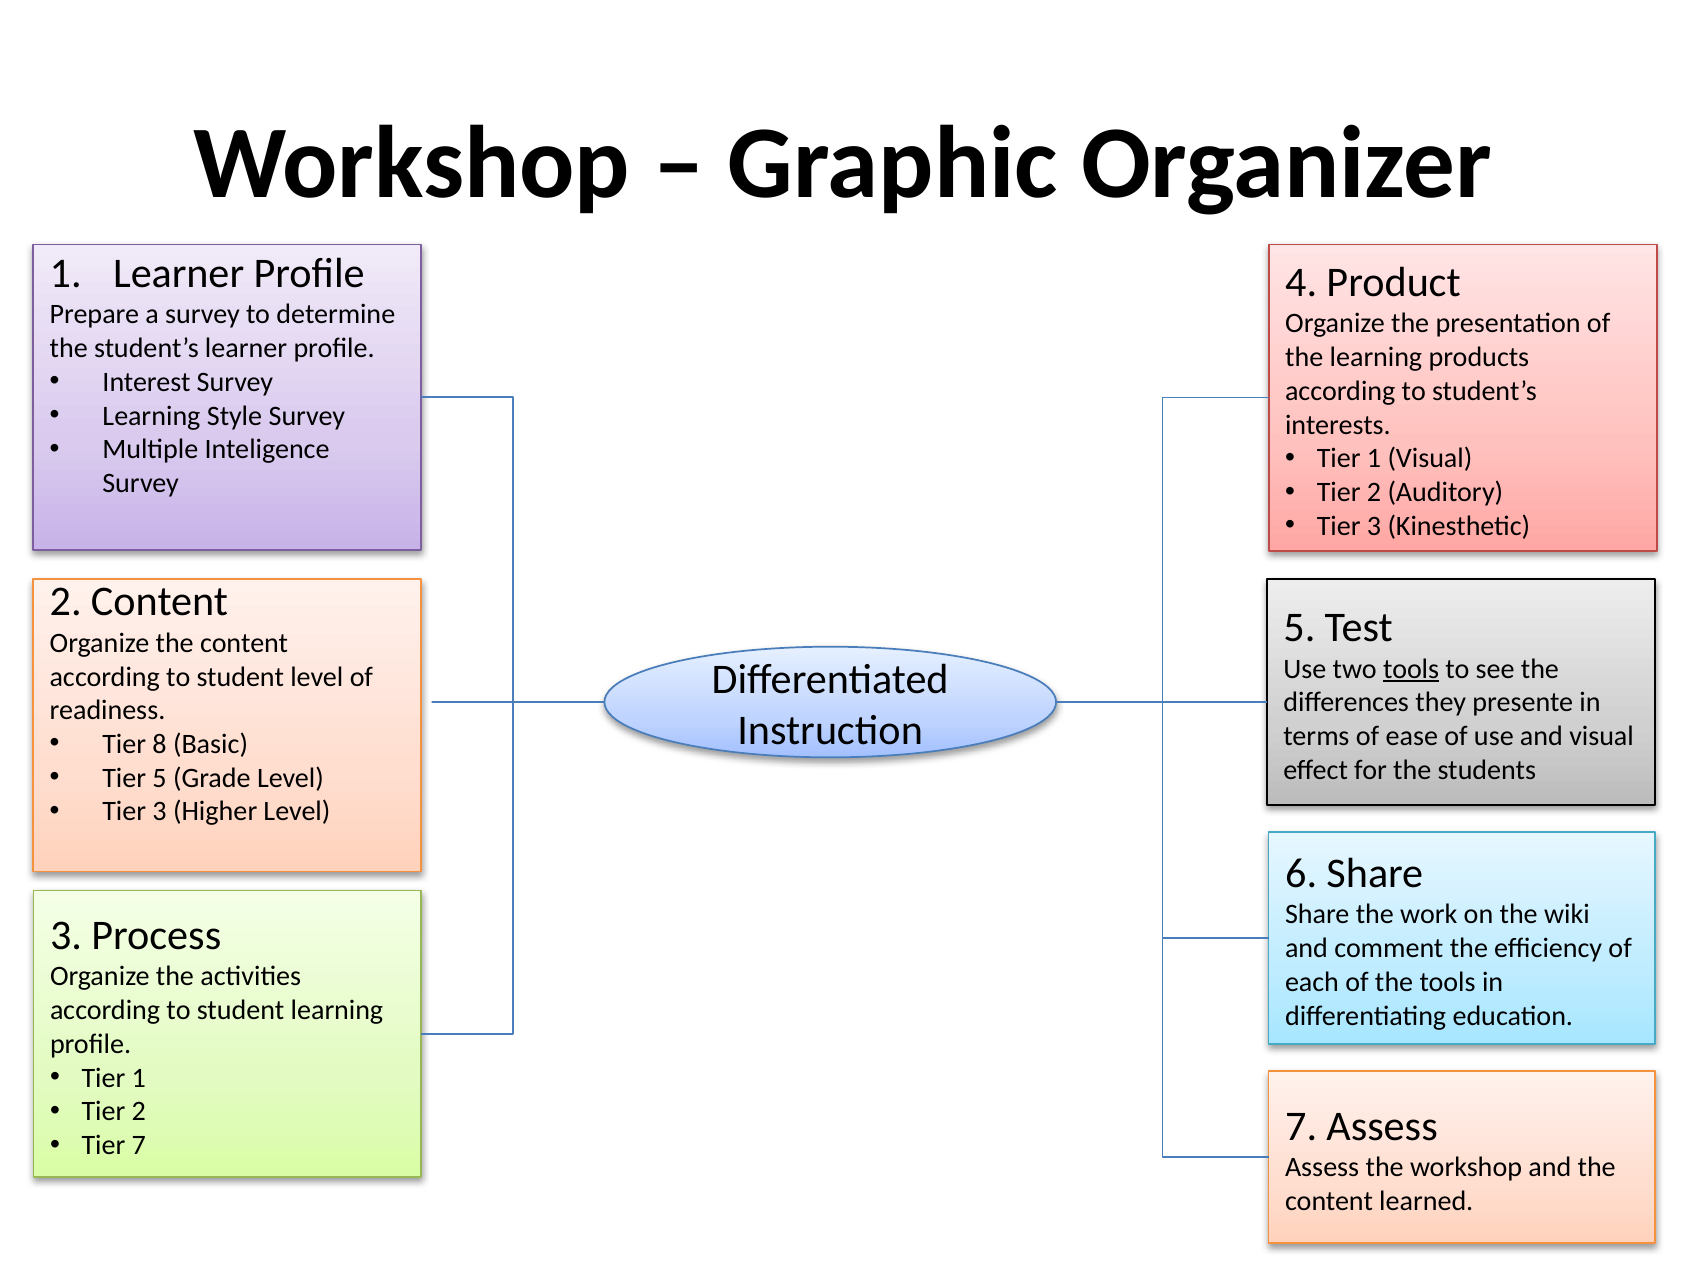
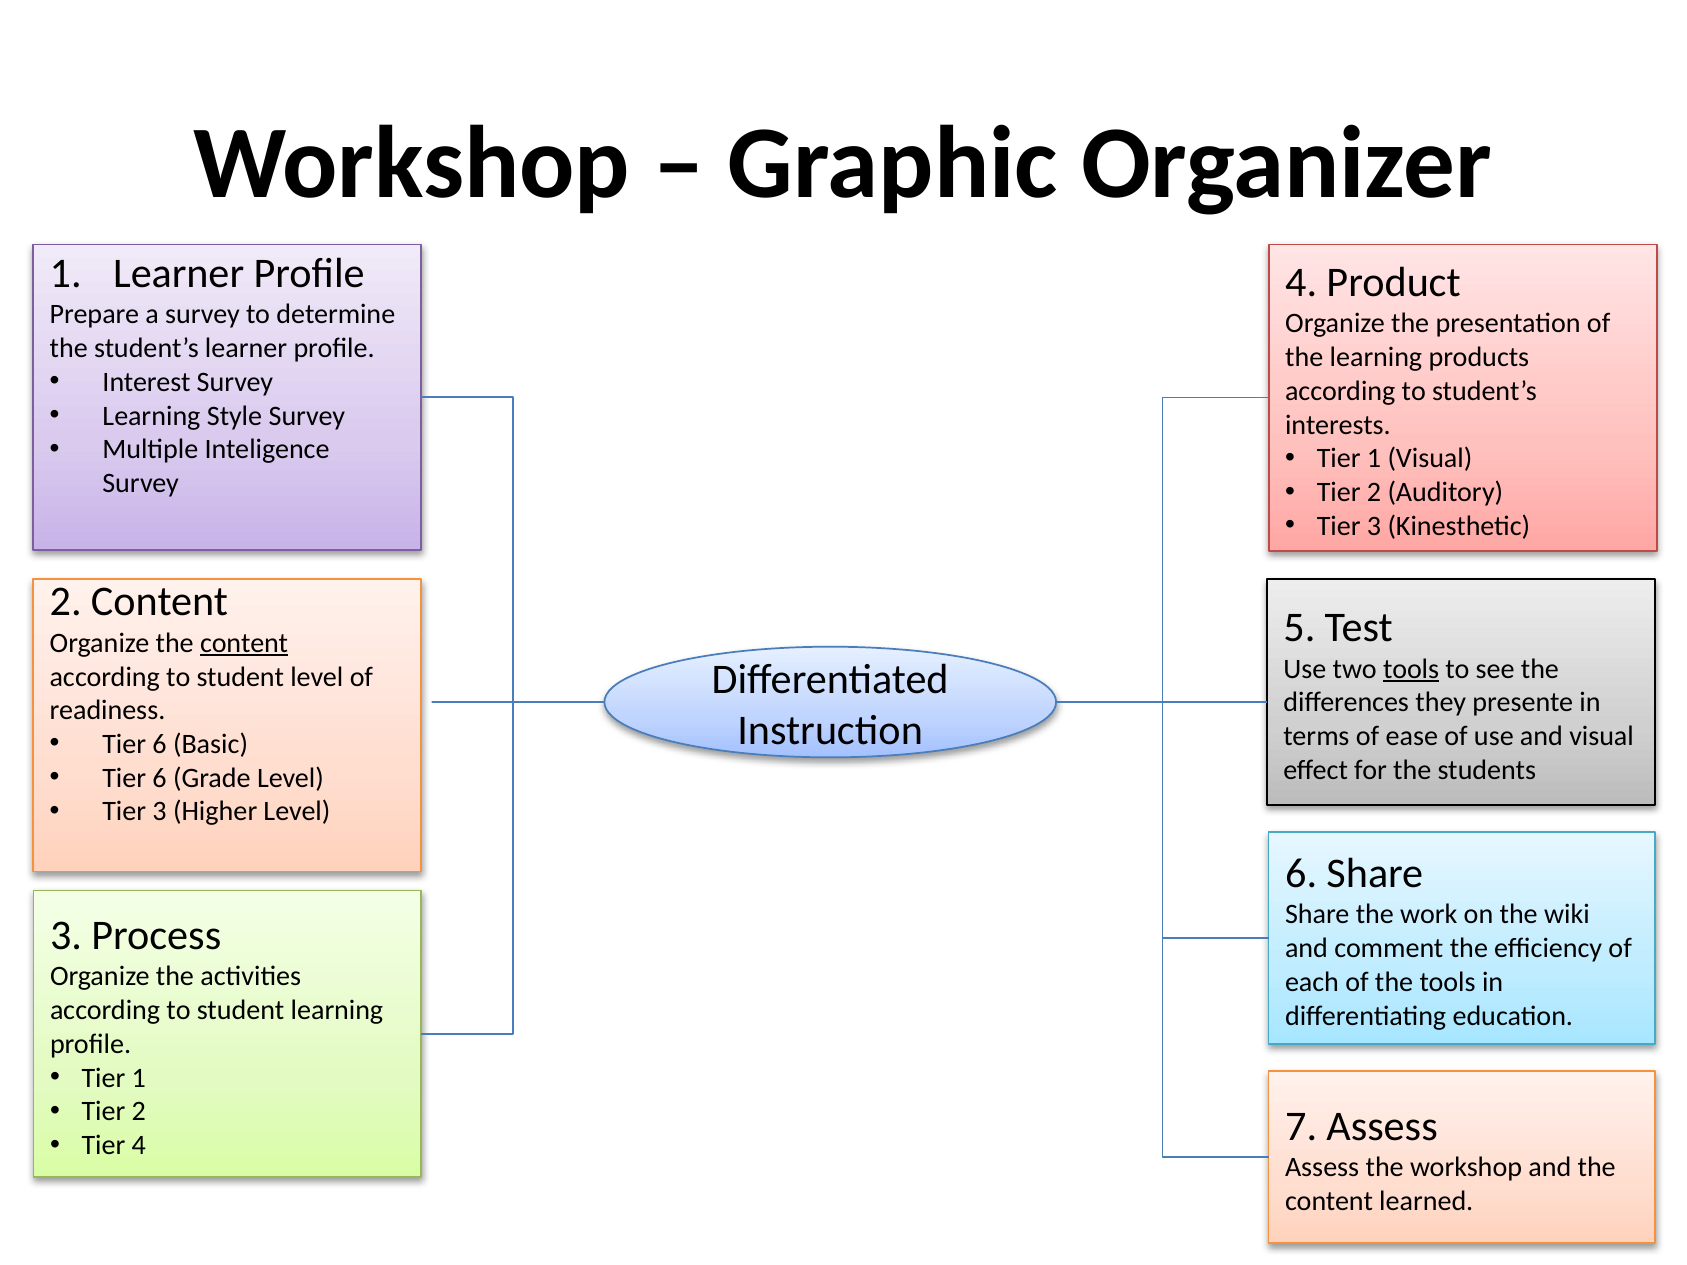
content at (244, 643) underline: none -> present
8 at (160, 744): 8 -> 6
5 at (160, 778): 5 -> 6
Tier 7: 7 -> 4
